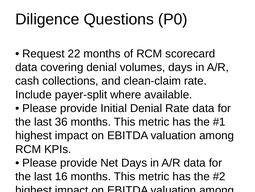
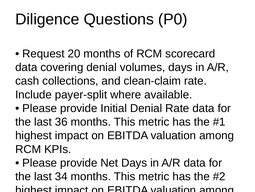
22: 22 -> 20
16: 16 -> 34
